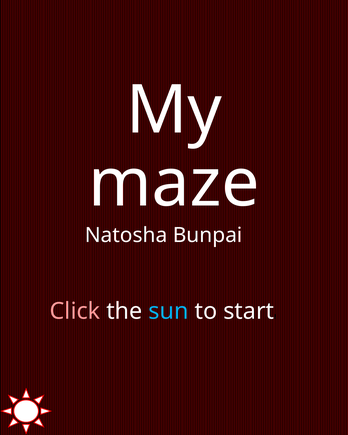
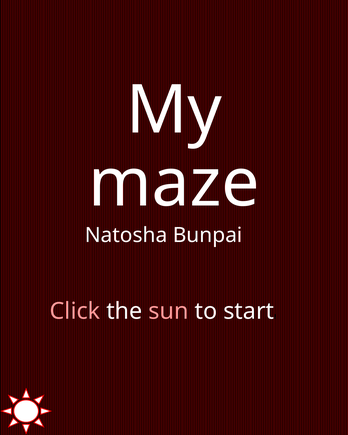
sun colour: light blue -> pink
